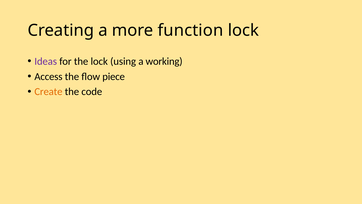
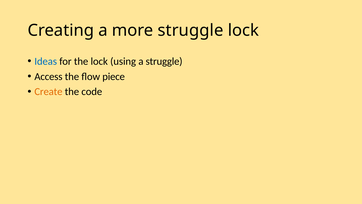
more function: function -> struggle
Ideas colour: purple -> blue
a working: working -> struggle
